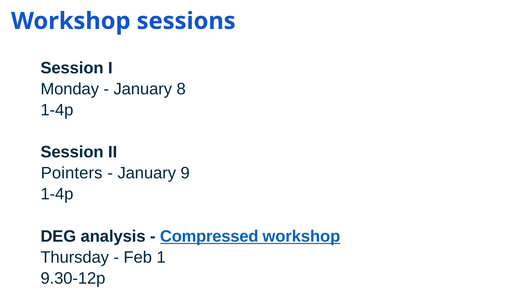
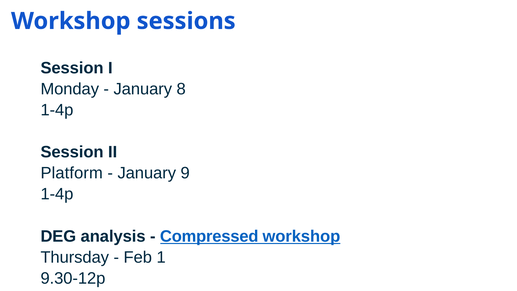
Pointers: Pointers -> Platform
